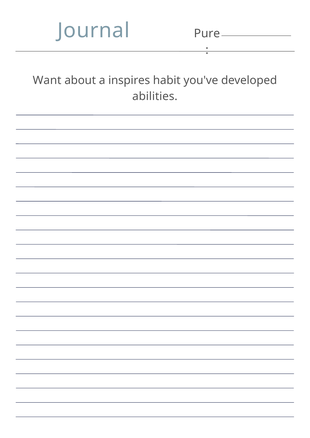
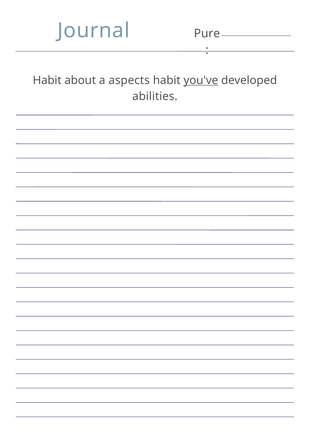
Want at (47, 80): Want -> Habit
inspires: inspires -> aspects
you've underline: none -> present
